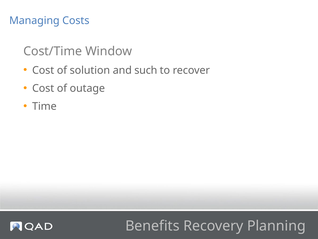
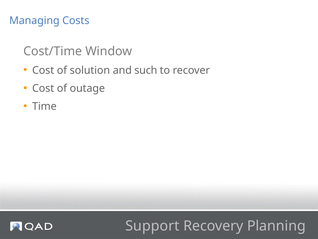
Benefits: Benefits -> Support
